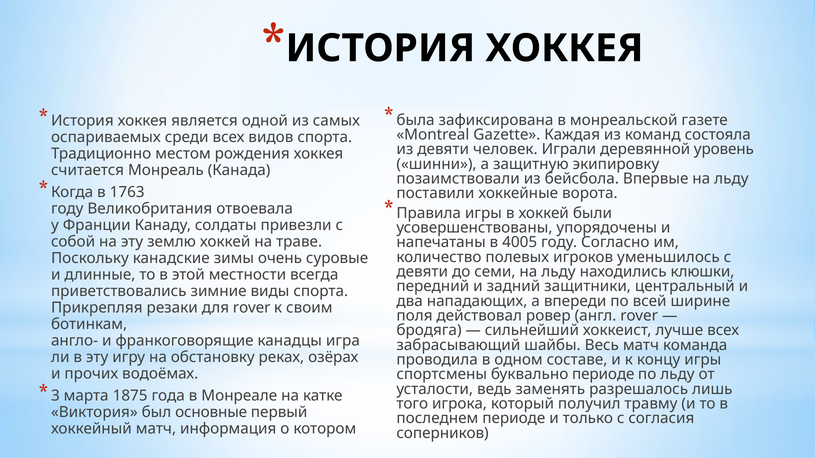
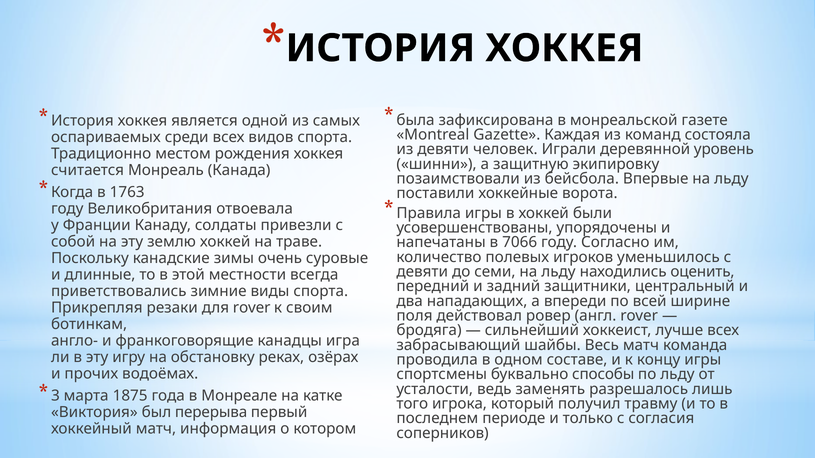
4005: 4005 -> 7066
клюшки: клюшки -> оценить
буквально периоде: периоде -> способы
основные: основные -> перерыва
